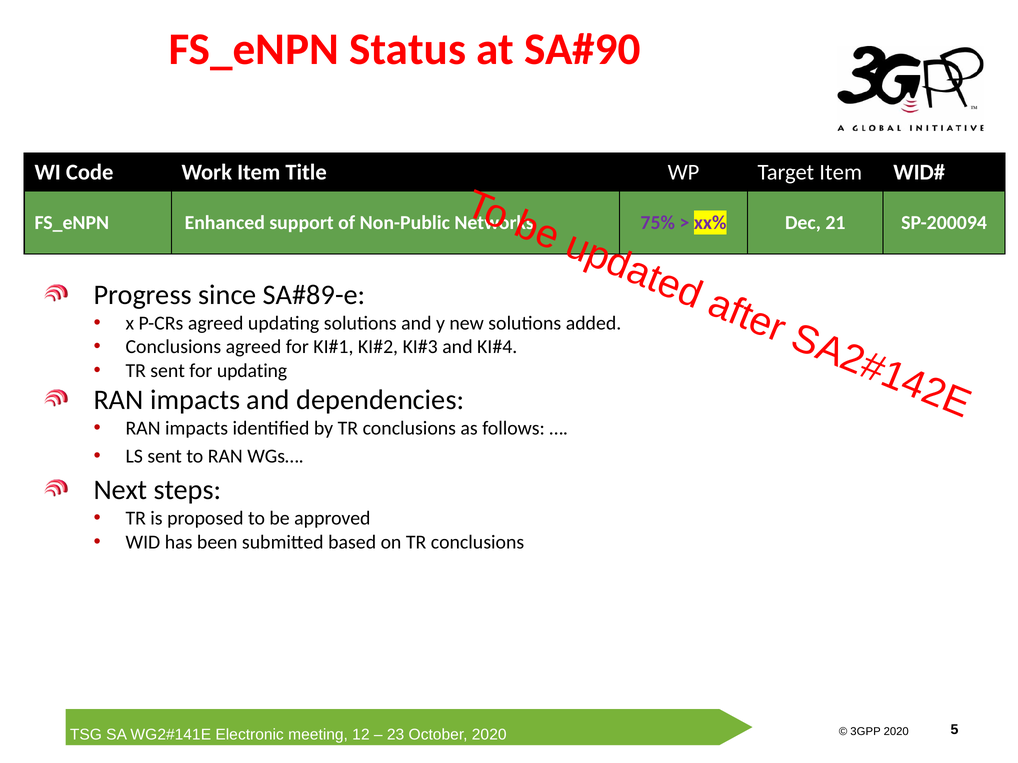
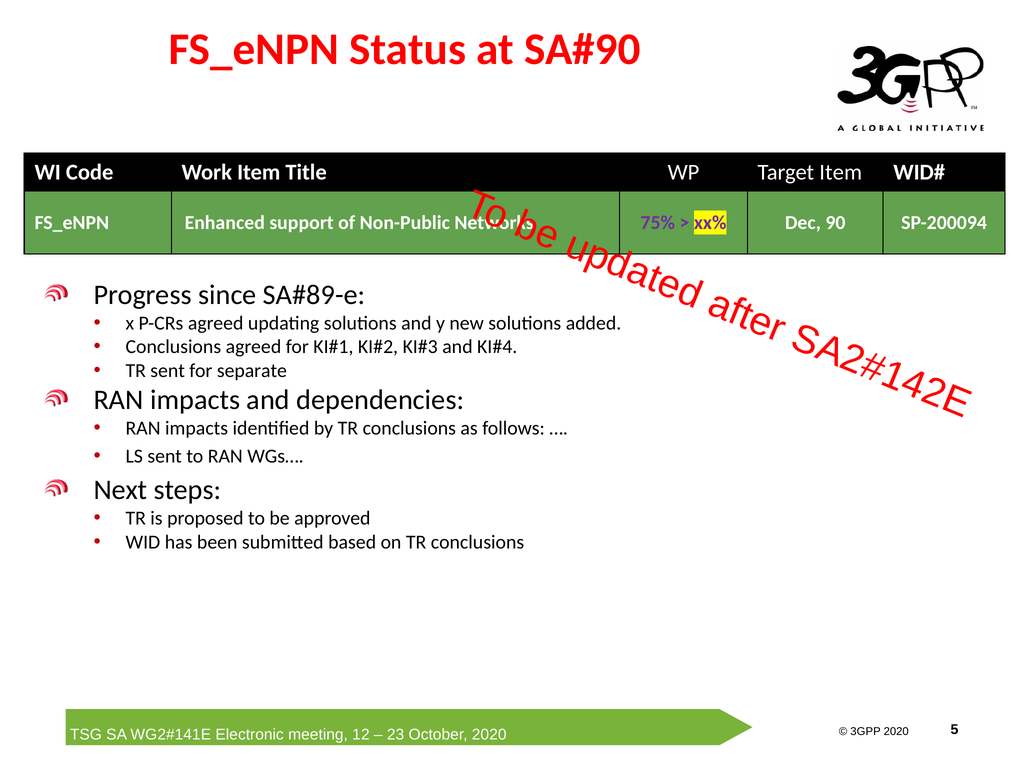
21: 21 -> 90
for updating: updating -> separate
